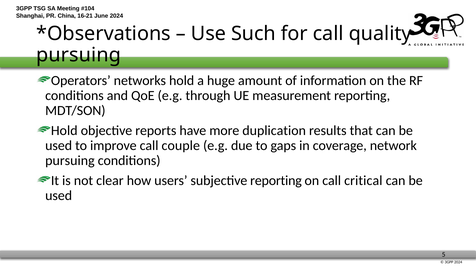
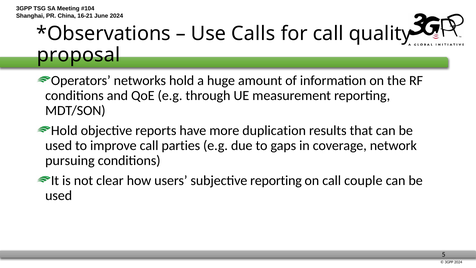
Such: Such -> Calls
pursuing at (79, 55): pursuing -> proposal
couple: couple -> parties
critical: critical -> couple
